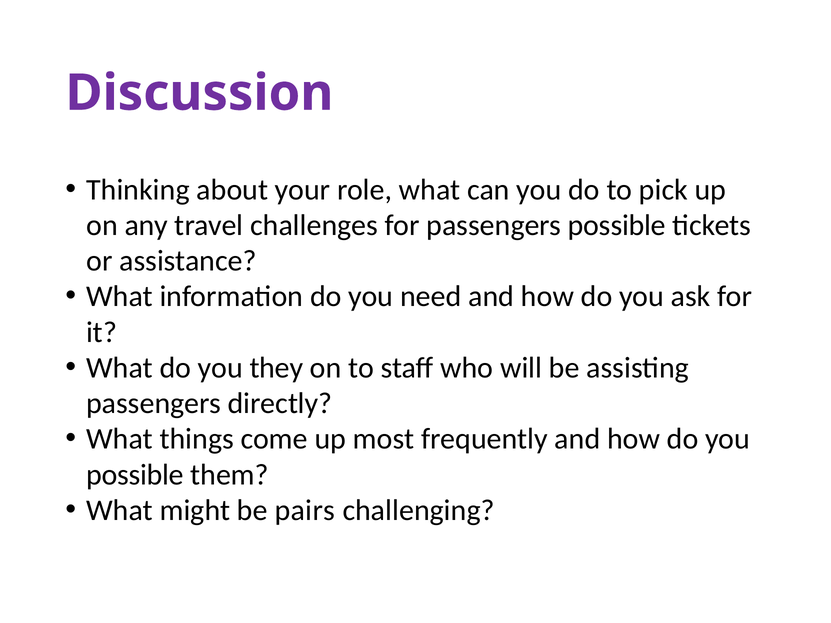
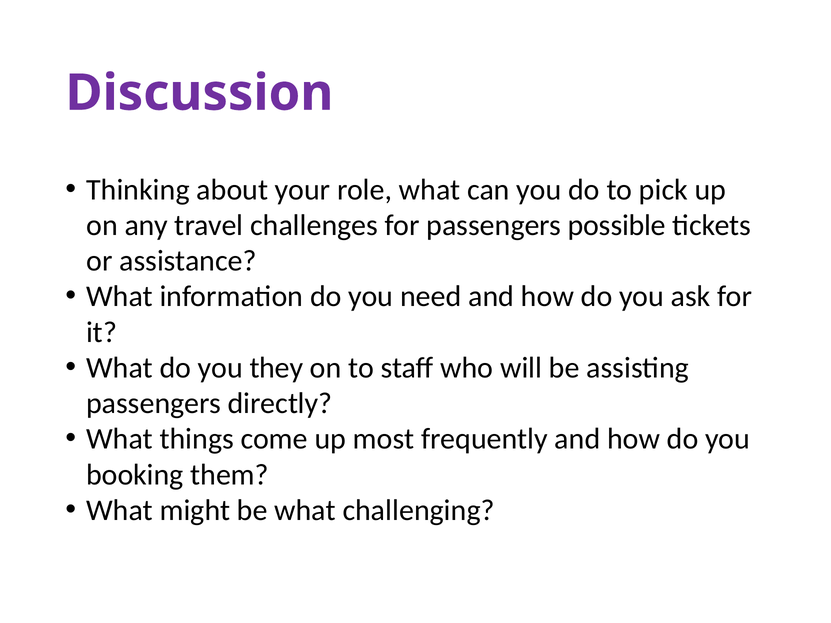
possible at (135, 475): possible -> booking
be pairs: pairs -> what
